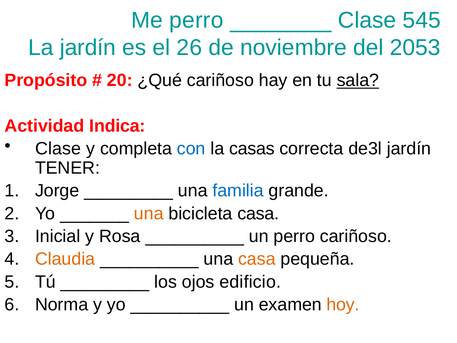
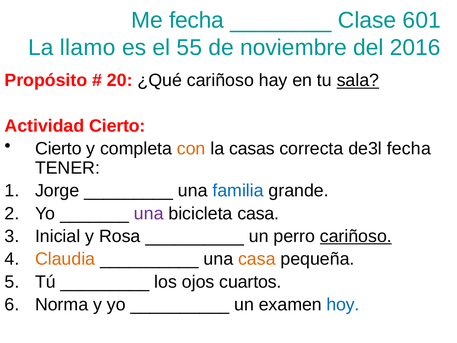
Me perro: perro -> fecha
545: 545 -> 601
La jardín: jardín -> llamo
26: 26 -> 55
2053: 2053 -> 2016
Actividad Indica: Indica -> Cierto
Clase at (58, 149): Clase -> Cierto
con colour: blue -> orange
de3l jardín: jardín -> fecha
una at (149, 213) colour: orange -> purple
cariñoso at (356, 236) underline: none -> present
edificio: edificio -> cuartos
hoy colour: orange -> blue
